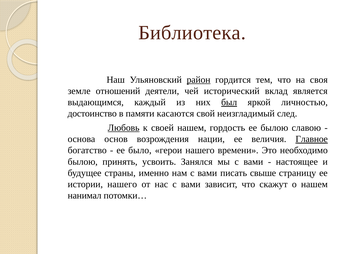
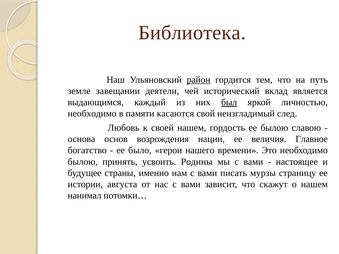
своя: своя -> путь
отношений: отношений -> завещании
достоинство at (92, 114): достоинство -> необходимо
Любовь underline: present -> none
Главное underline: present -> none
Занялся: Занялся -> Родины
свыше: свыше -> мурзы
истории нашего: нашего -> августа
